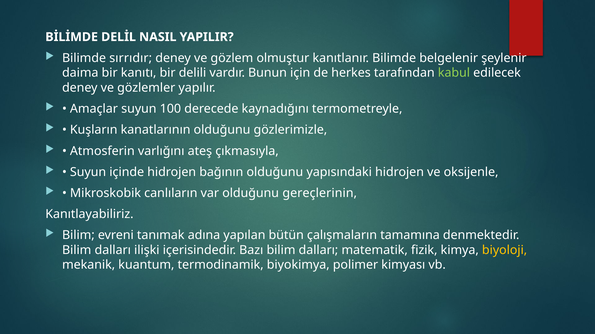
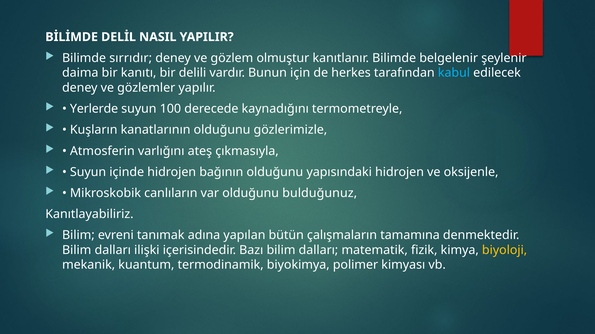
kabul colour: light green -> light blue
Amaçlar: Amaçlar -> Yerlerde
gereçlerinin: gereçlerinin -> bulduğunuz
